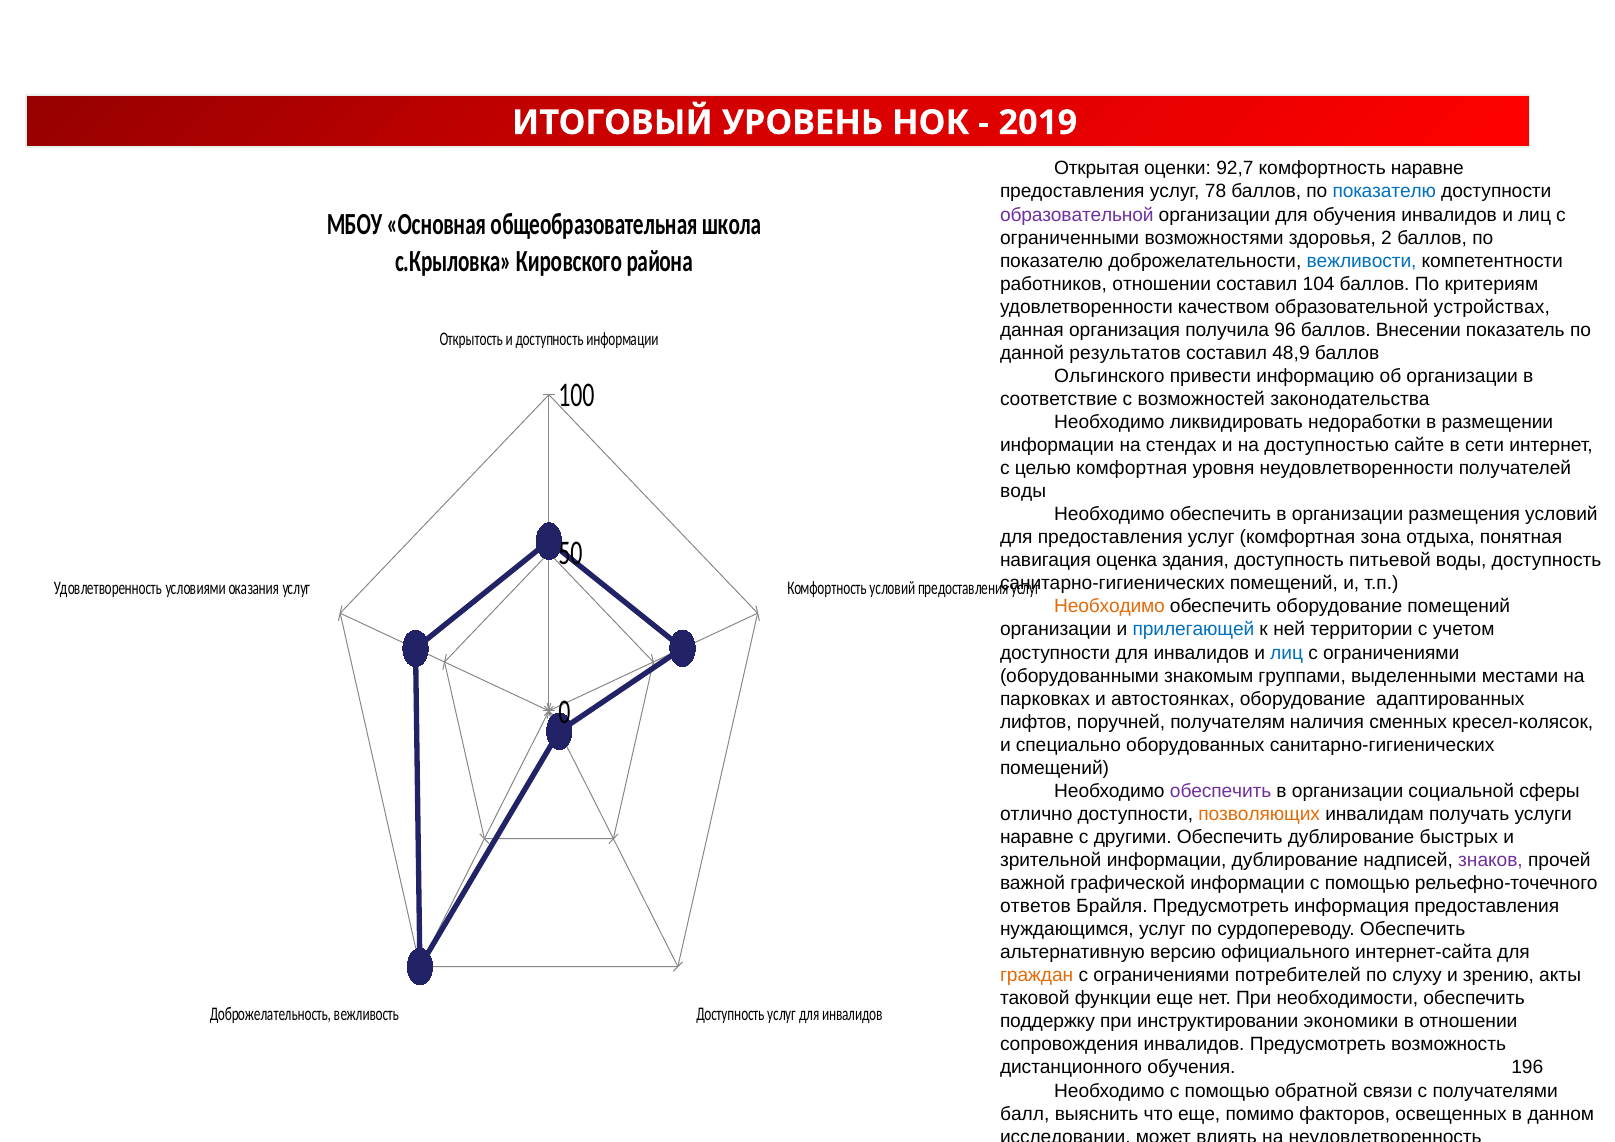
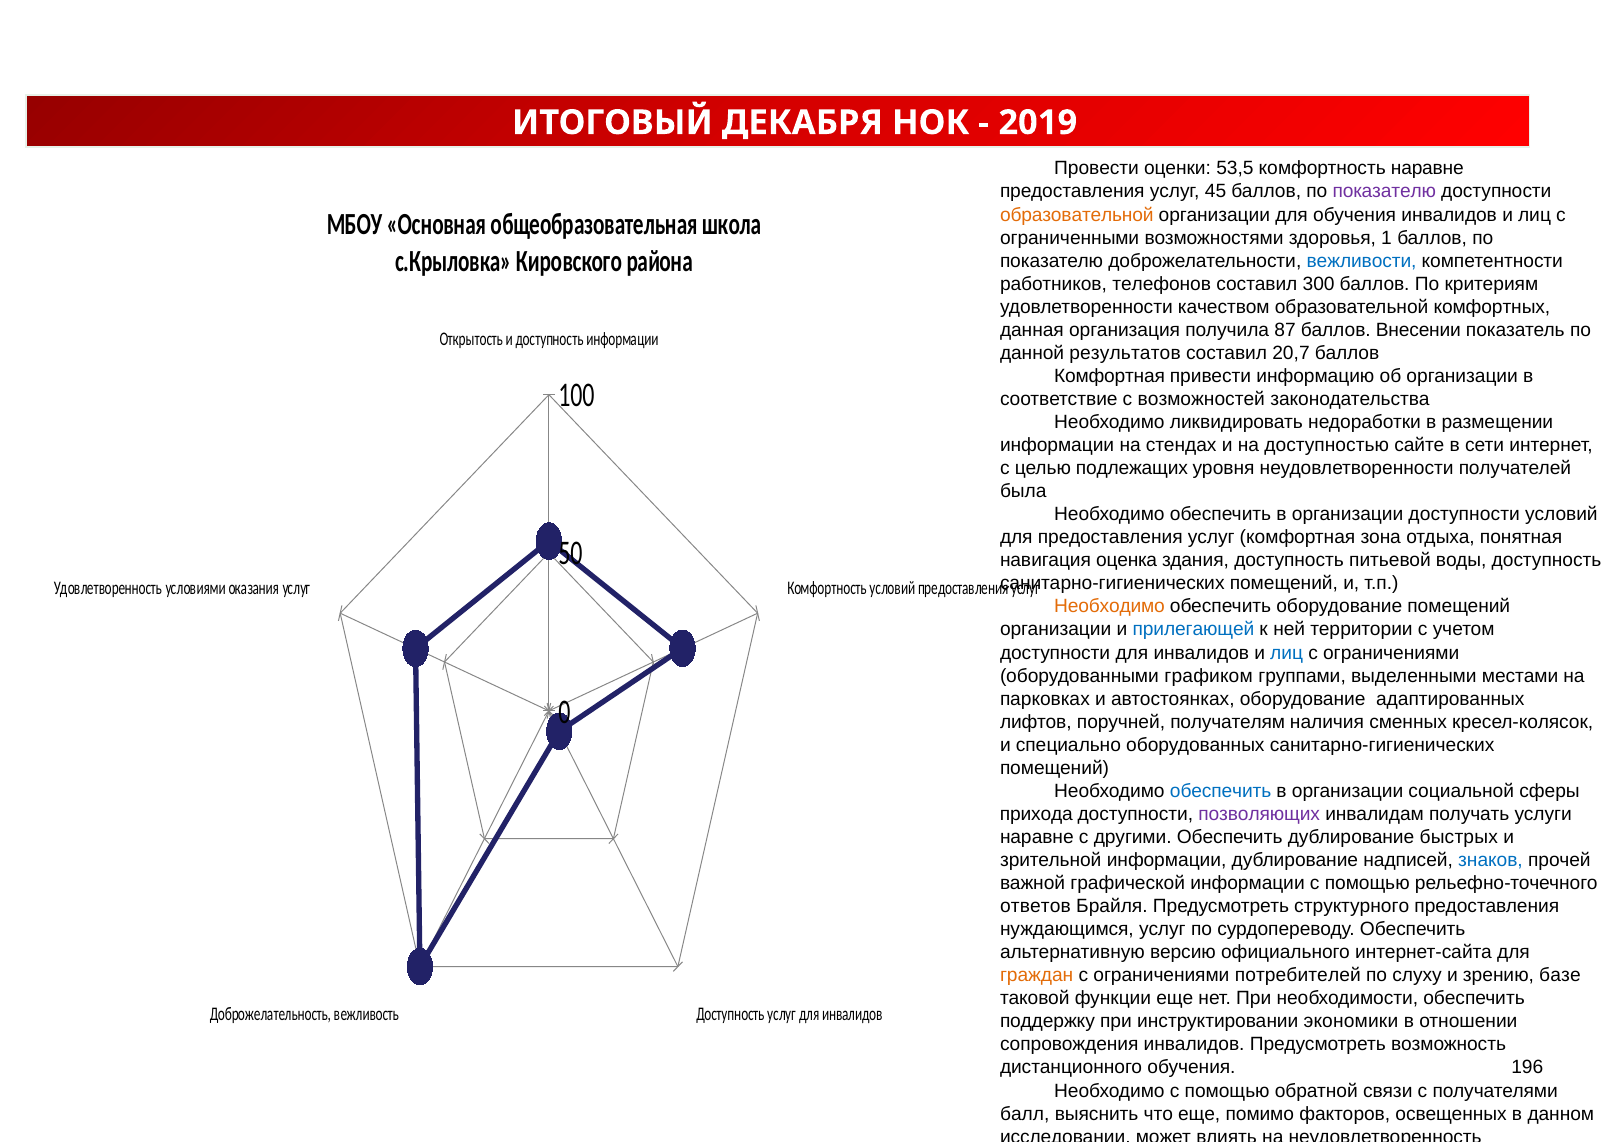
УРОВЕНЬ: УРОВЕНЬ -> ДЕКАБРЯ
Открытая: Открытая -> Провести
92,7: 92,7 -> 53,5
78: 78 -> 45
показателю at (1384, 192) colour: blue -> purple
образовательной at (1077, 215) colour: purple -> orange
2: 2 -> 1
работников отношении: отношении -> телефонов
104: 104 -> 300
устройствах: устройствах -> комфортных
96: 96 -> 87
48,9: 48,9 -> 20,7
Ольгинского at (1109, 376): Ольгинского -> Комфортная
целью комфортная: комфортная -> подлежащих
воды at (1023, 491): воды -> была
организации размещения: размещения -> доступности
знакомым: знакомым -> графиком
обеспечить at (1221, 791) colour: purple -> blue
отлично: отлично -> прихода
позволяющих colour: orange -> purple
знаков colour: purple -> blue
информация: информация -> структурного
акты: акты -> базе
